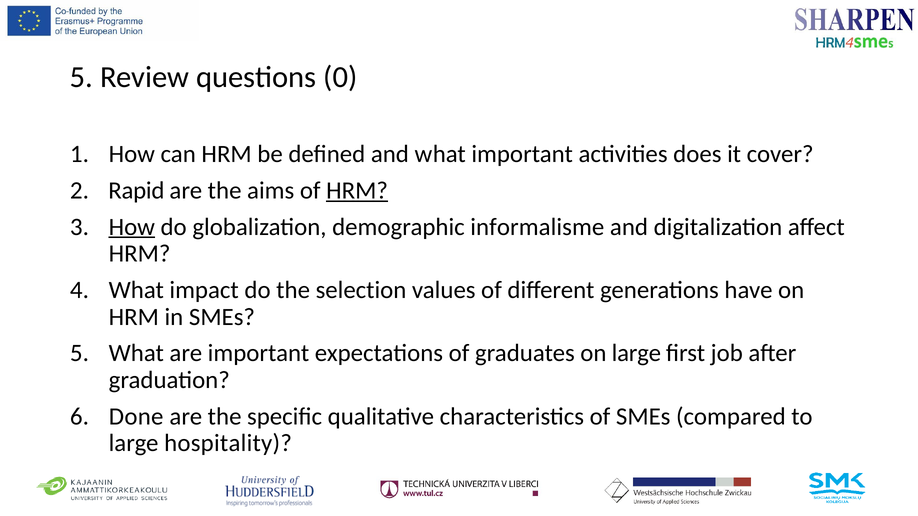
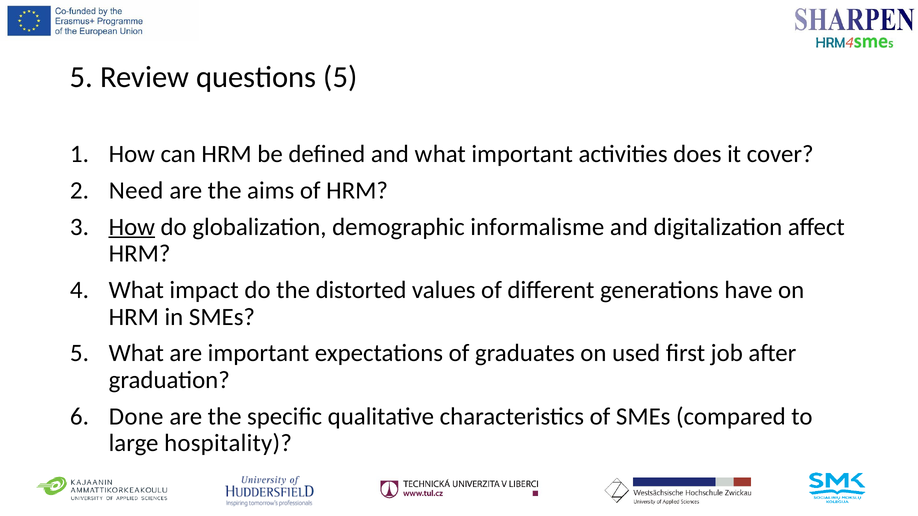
questions 0: 0 -> 5
Rapid: Rapid -> Need
HRM at (357, 191) underline: present -> none
selection: selection -> distorted
on large: large -> used
